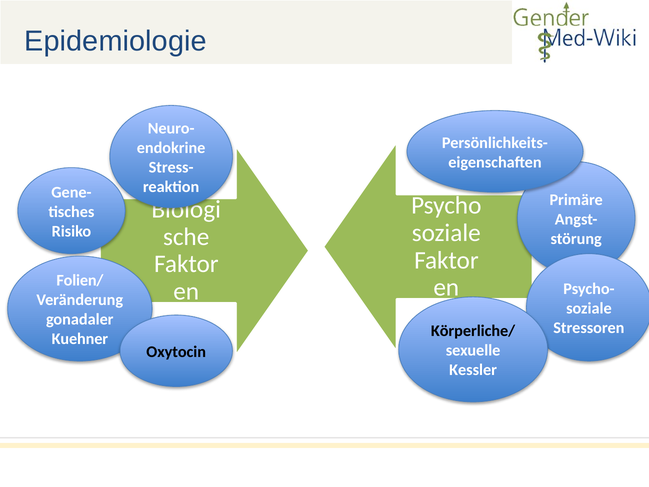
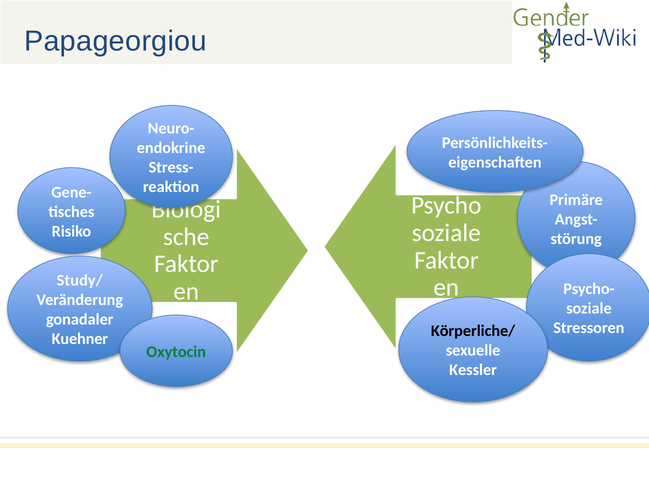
Epidemiologie: Epidemiologie -> Papageorgiou
Folien/: Folien/ -> Study/
Oxytocin colour: black -> green
